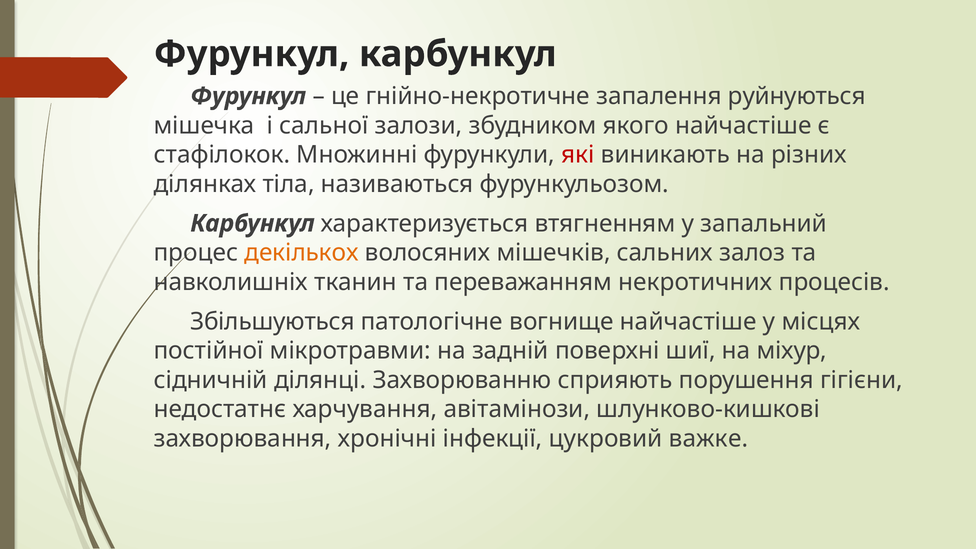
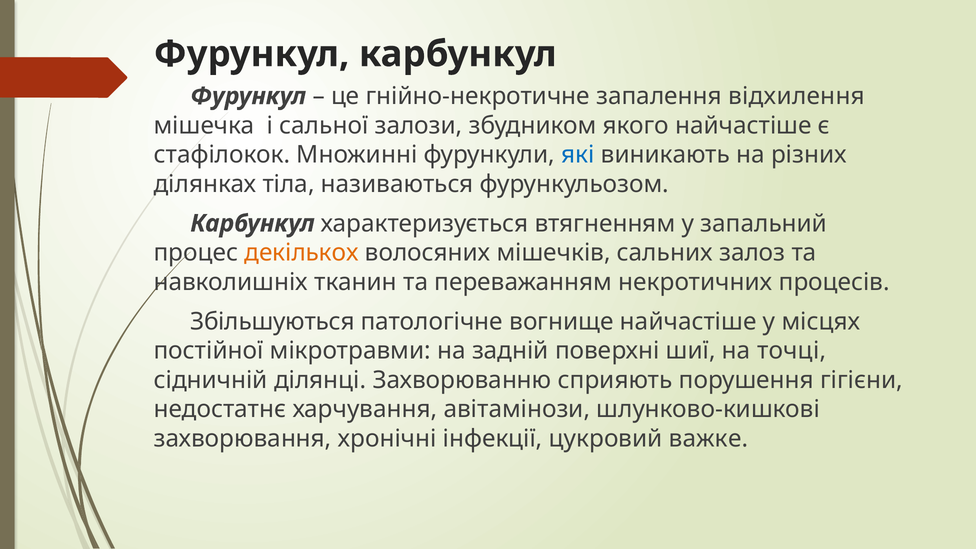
руйнуються: руйнуються -> відхилення
які colour: red -> blue
міхур: міхур -> точці
